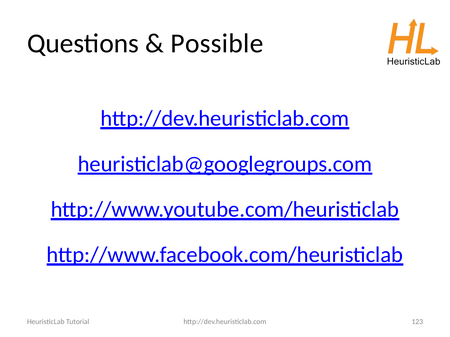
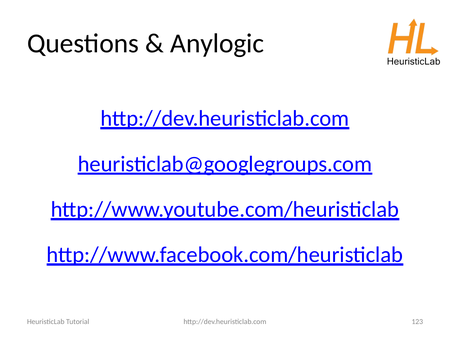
Possible: Possible -> Anylogic
